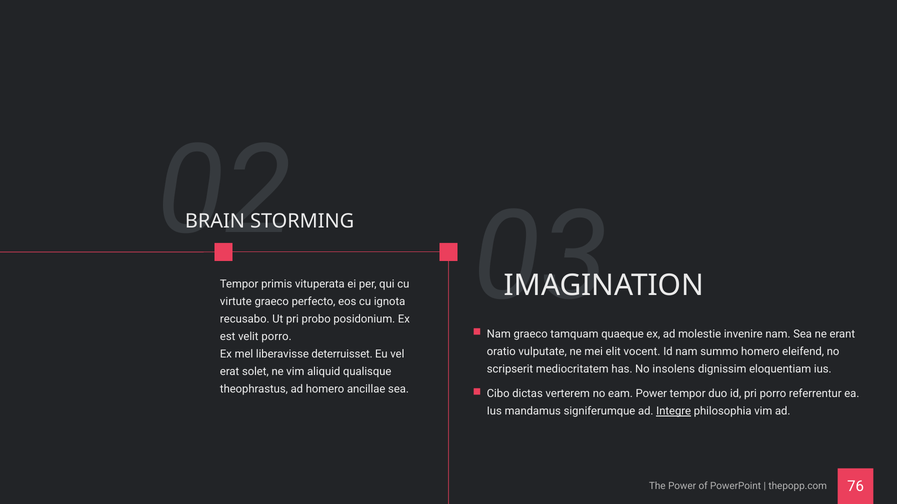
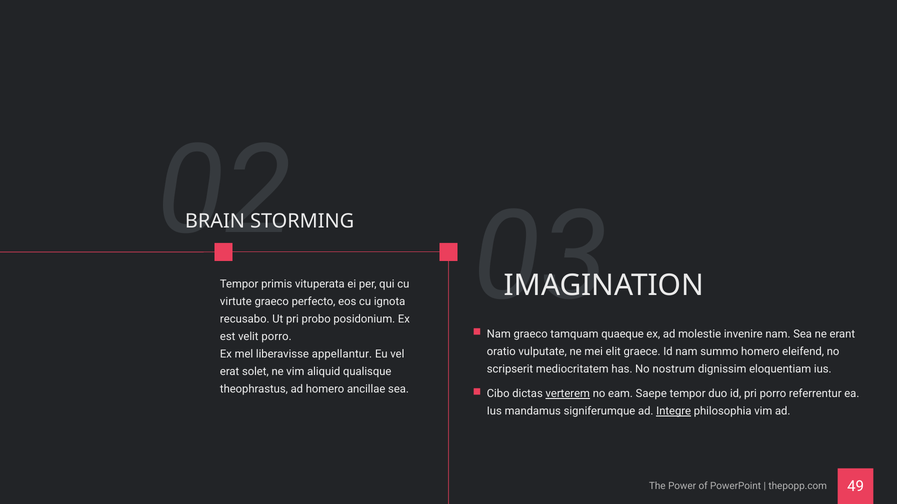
vocent: vocent -> graece
deterruisset: deterruisset -> appellantur
insolens: insolens -> nostrum
verterem underline: none -> present
eam Power: Power -> Saepe
76: 76 -> 49
